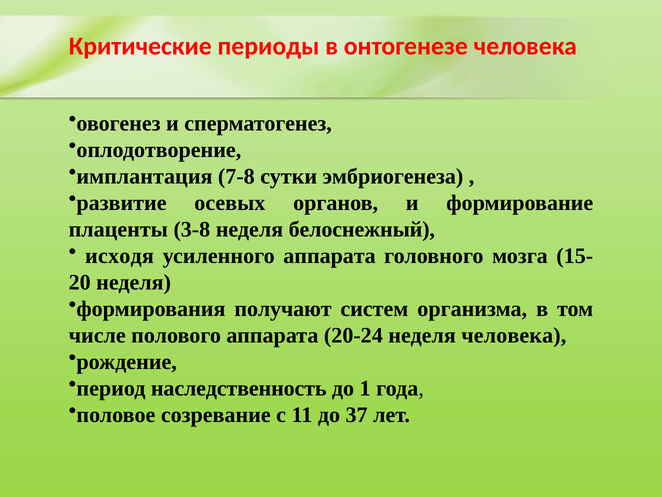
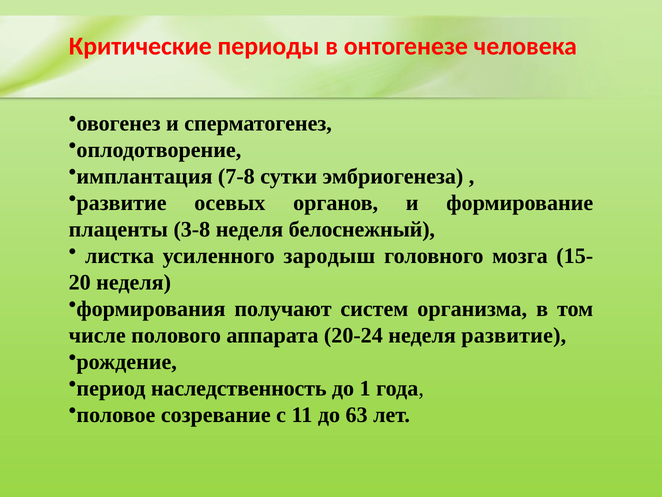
исходя: исходя -> листка
усиленного аппарата: аппарата -> зародыш
неделя человека: человека -> развитие
37: 37 -> 63
